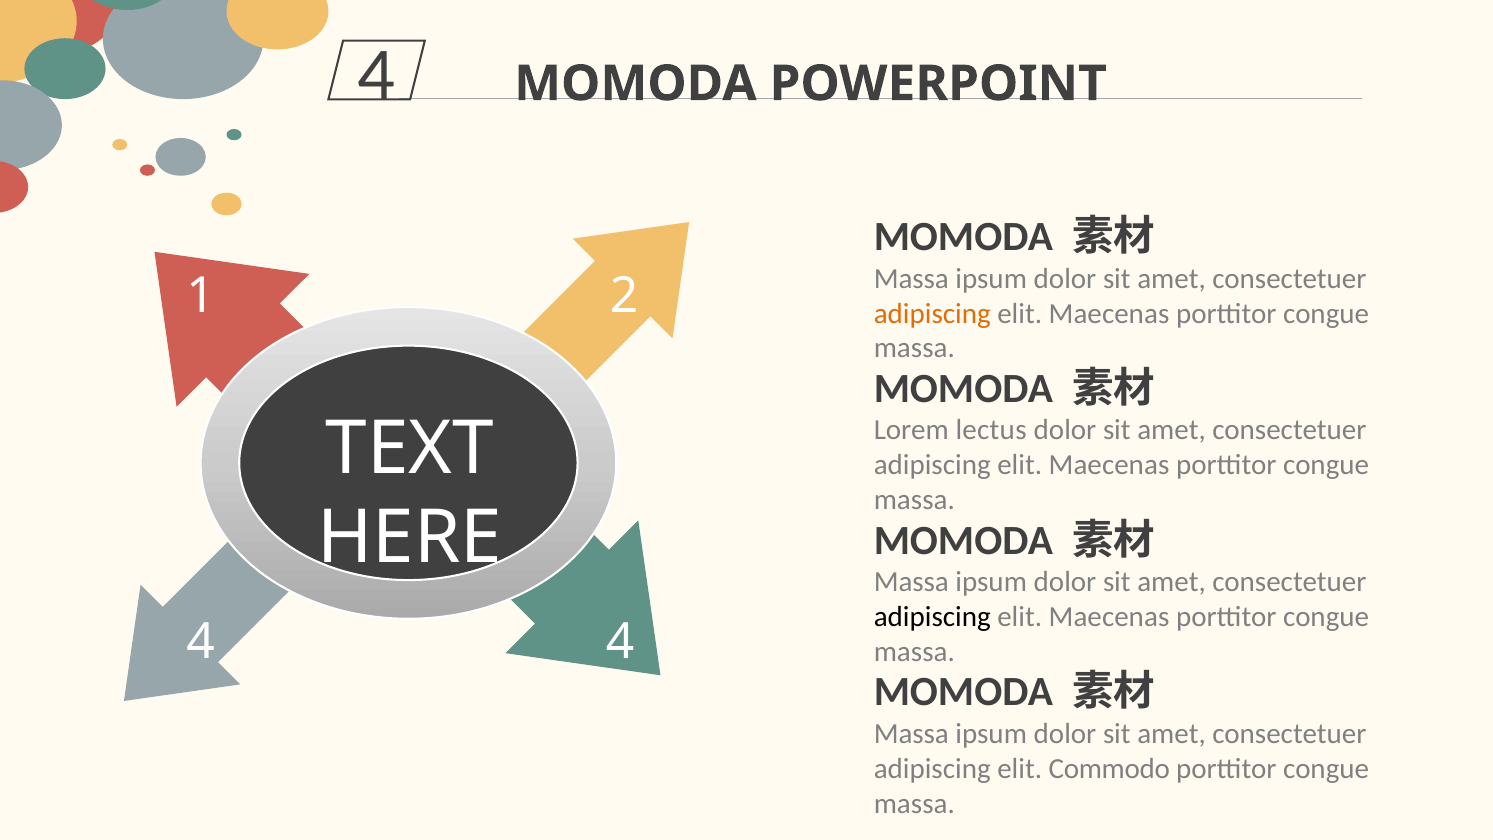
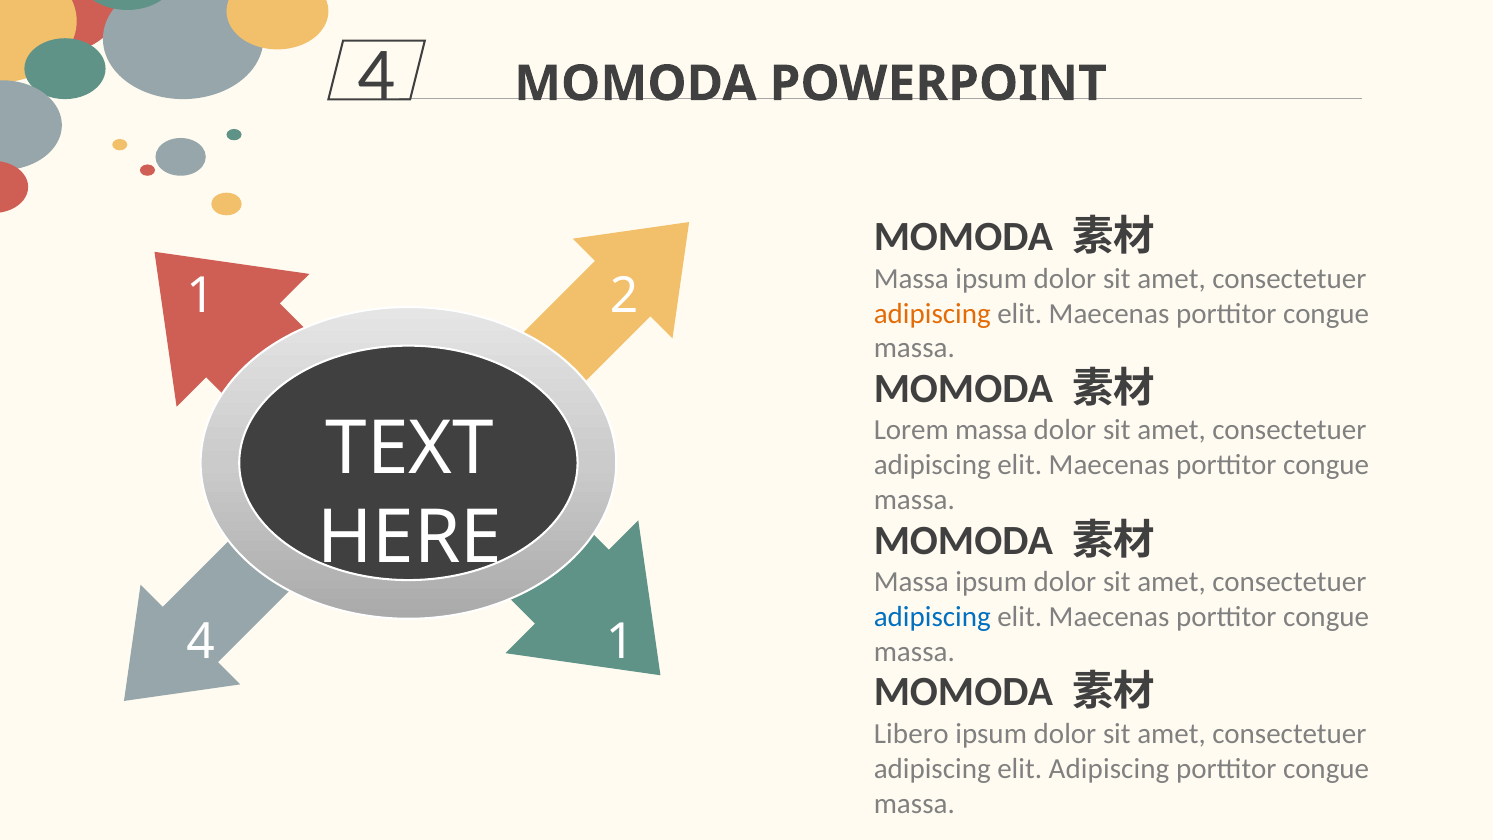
Lorem lectus: lectus -> massa
adipiscing at (932, 617) colour: black -> blue
4 4: 4 -> 1
Massa at (911, 734): Massa -> Libero
elit Commodo: Commodo -> Adipiscing
